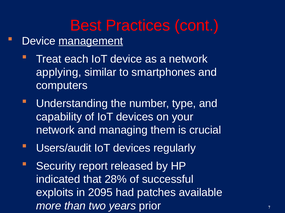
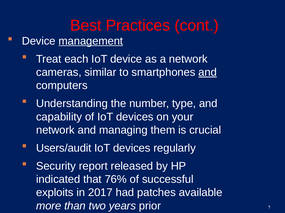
applying: applying -> cameras
and at (208, 73) underline: none -> present
28%: 28% -> 76%
2095: 2095 -> 2017
